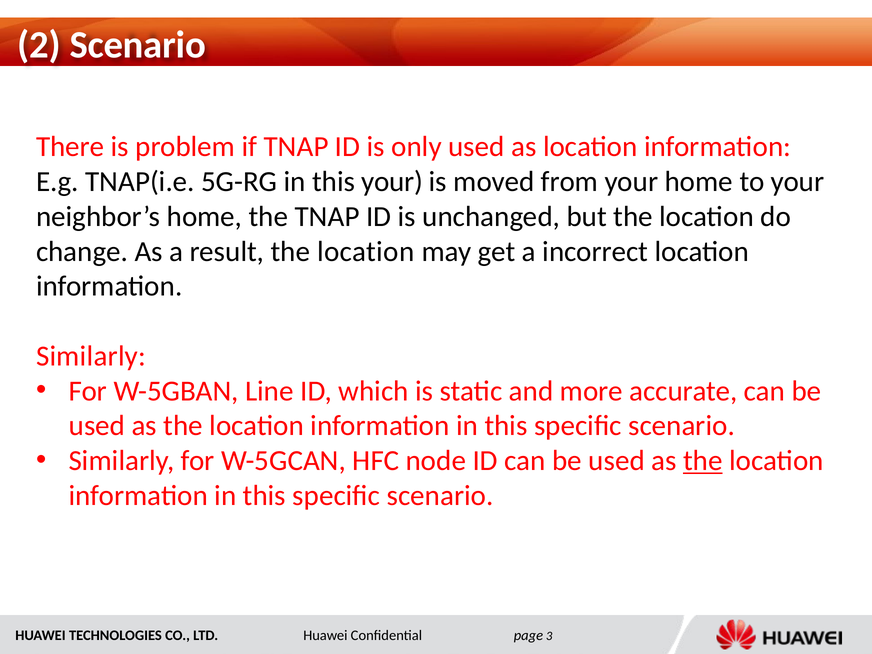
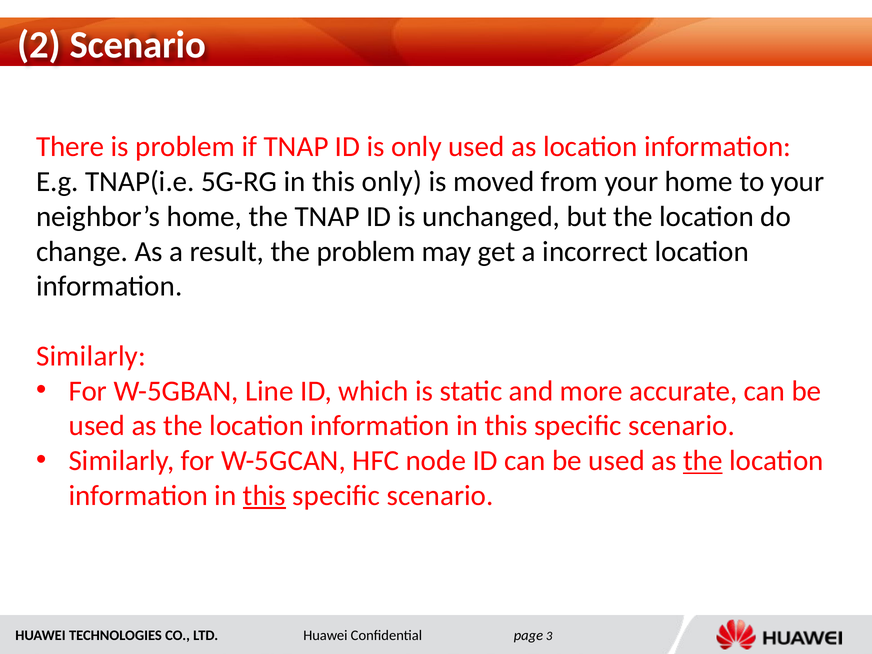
this your: your -> only
result the location: location -> problem
this at (264, 496) underline: none -> present
